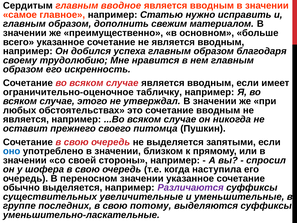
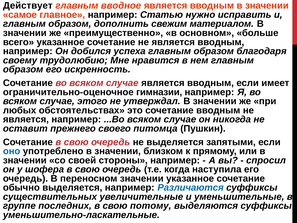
Сердитым: Сердитым -> Действует
табличку: табличку -> гимназии
Различаются colour: purple -> blue
